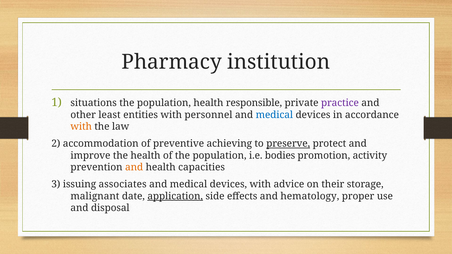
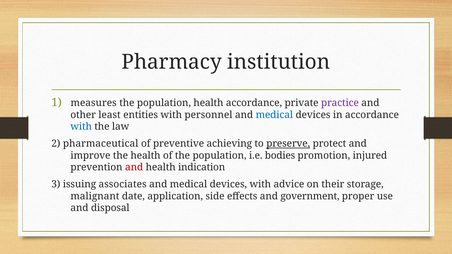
situations: situations -> measures
health responsible: responsible -> accordance
with at (81, 127) colour: orange -> blue
accommodation: accommodation -> pharmaceutical
activity: activity -> injured
and at (134, 168) colour: orange -> red
capacities: capacities -> indication
application underline: present -> none
hematology: hematology -> government
